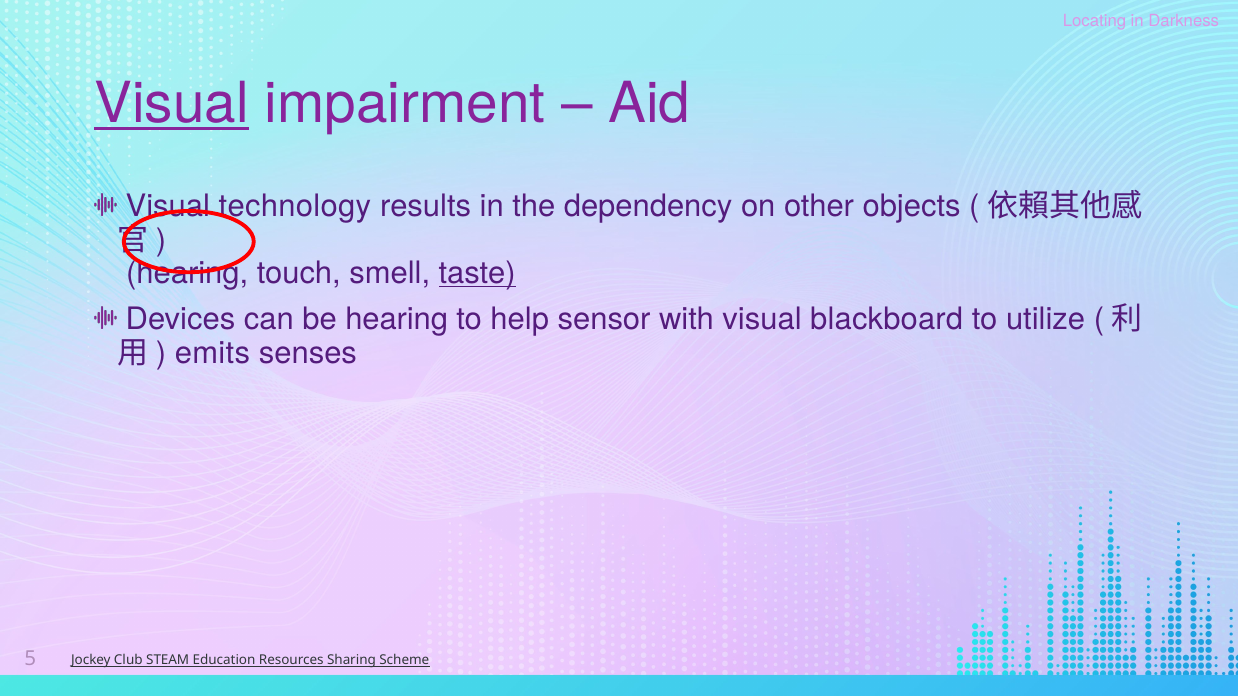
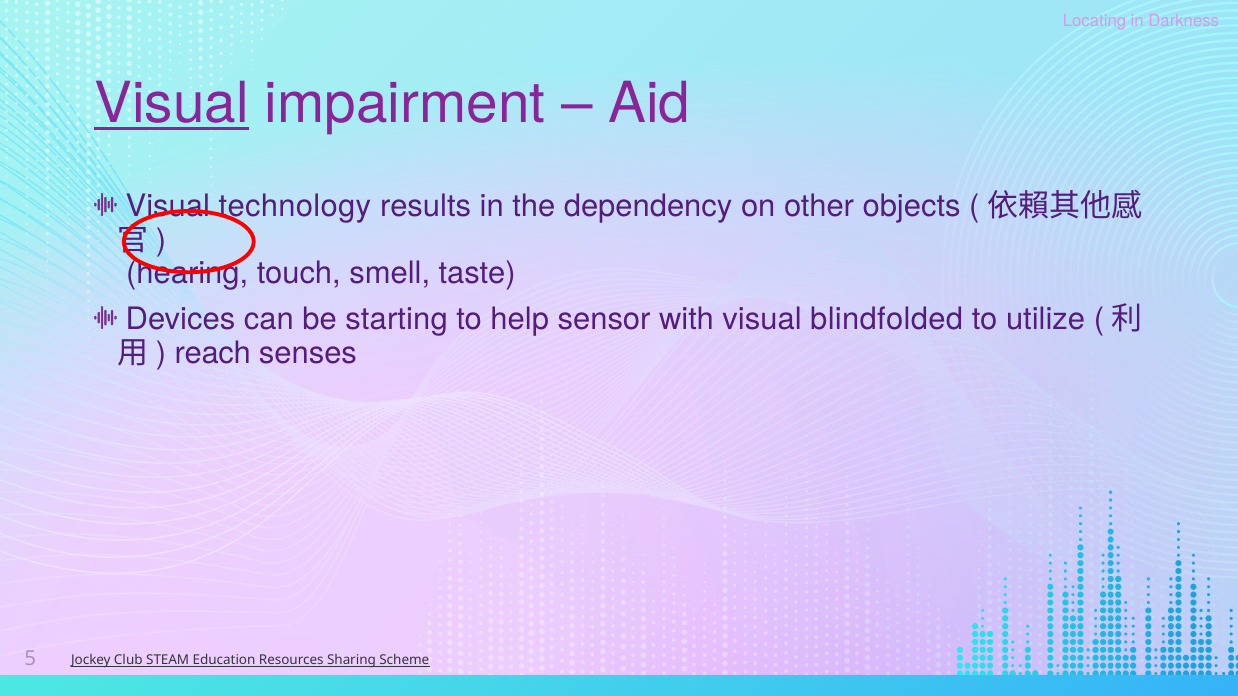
taste underline: present -> none
be hearing: hearing -> starting
blackboard: blackboard -> blindfolded
emits: emits -> reach
